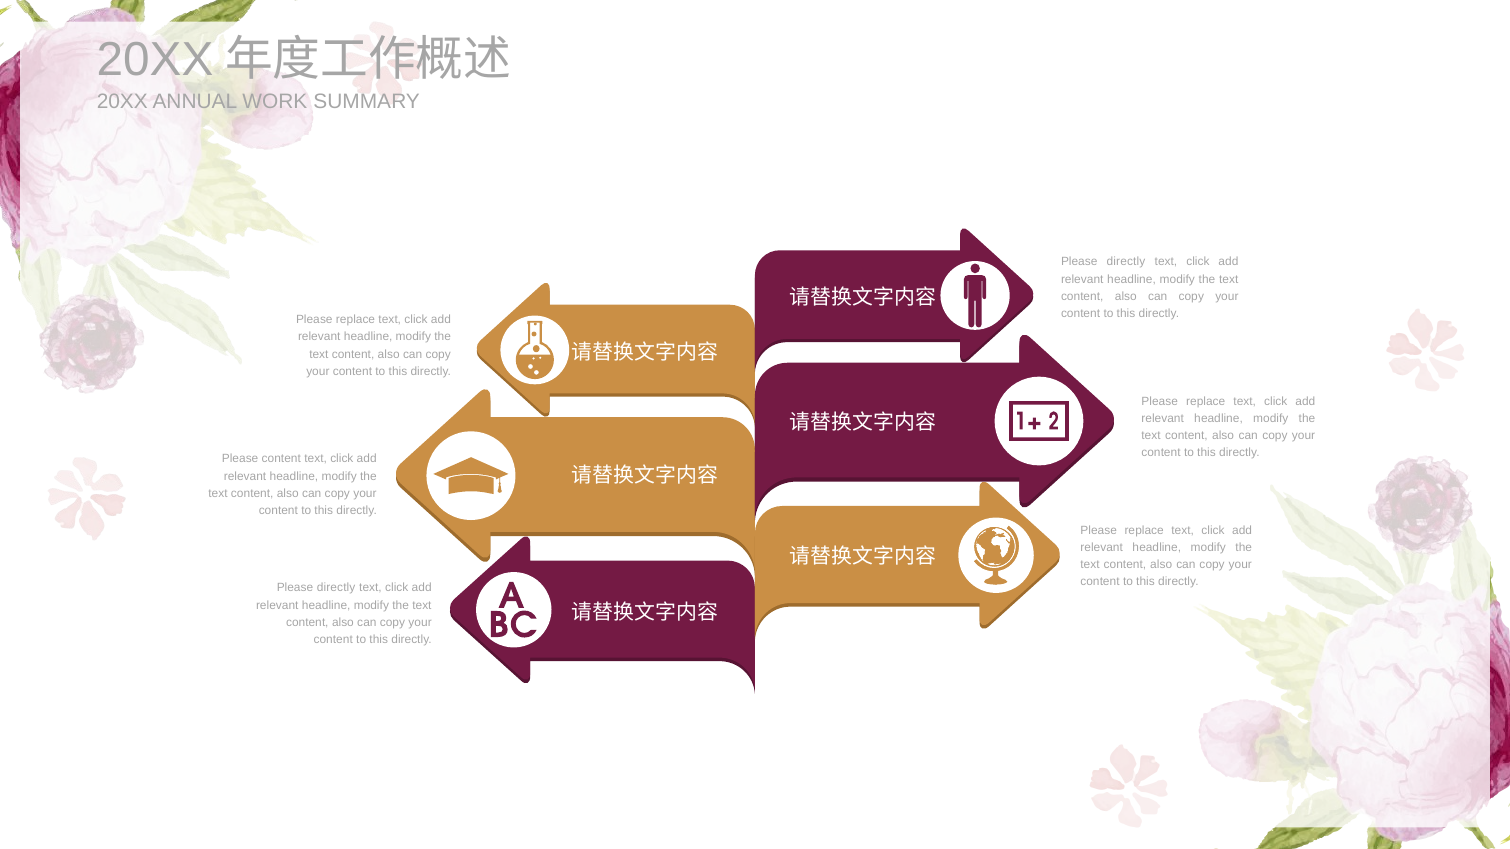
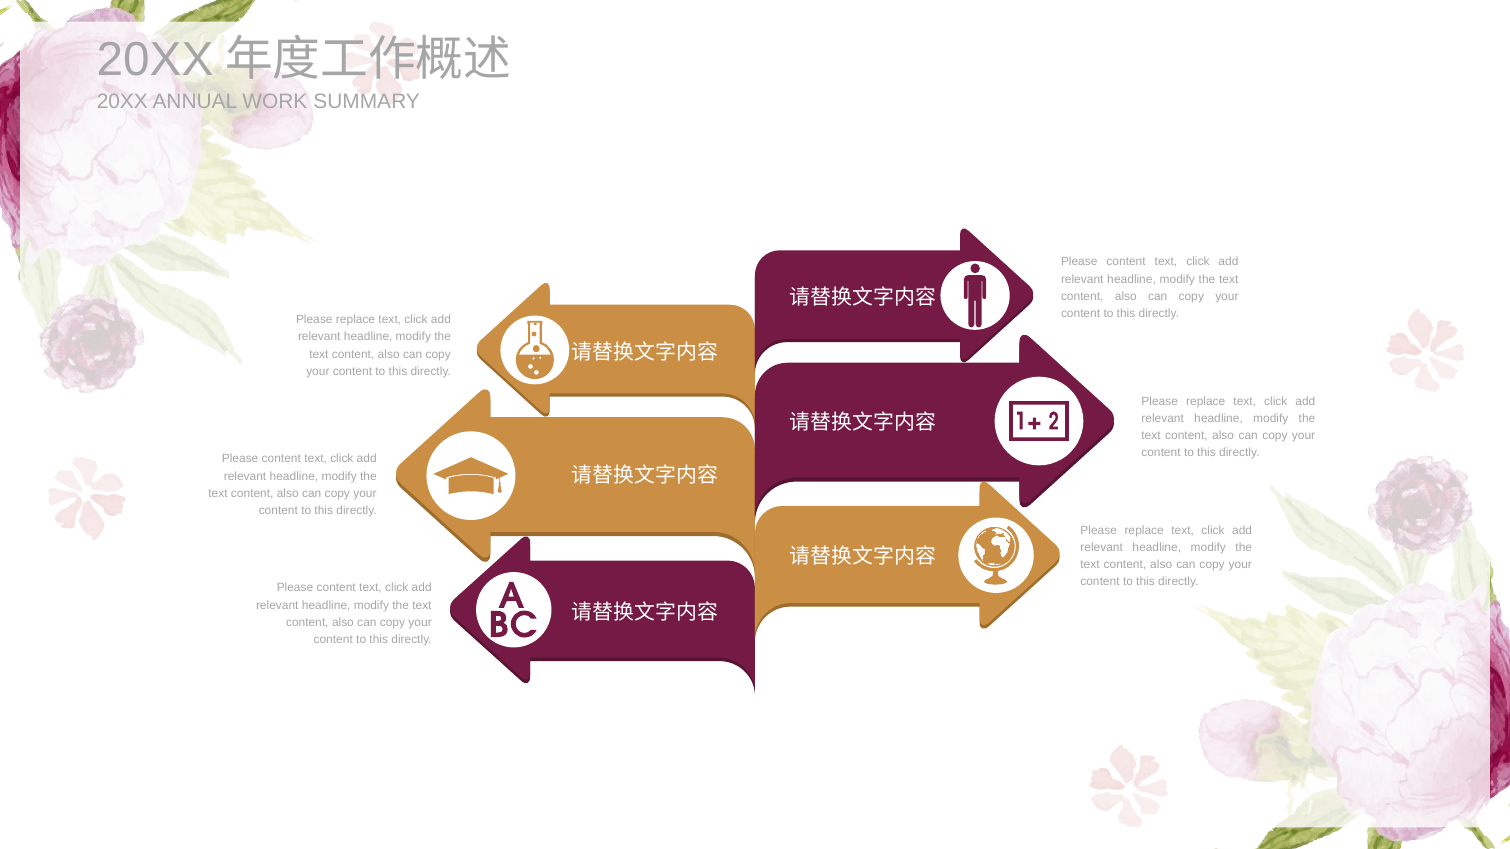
directly at (1126, 262): directly -> content
directly at (336, 588): directly -> content
